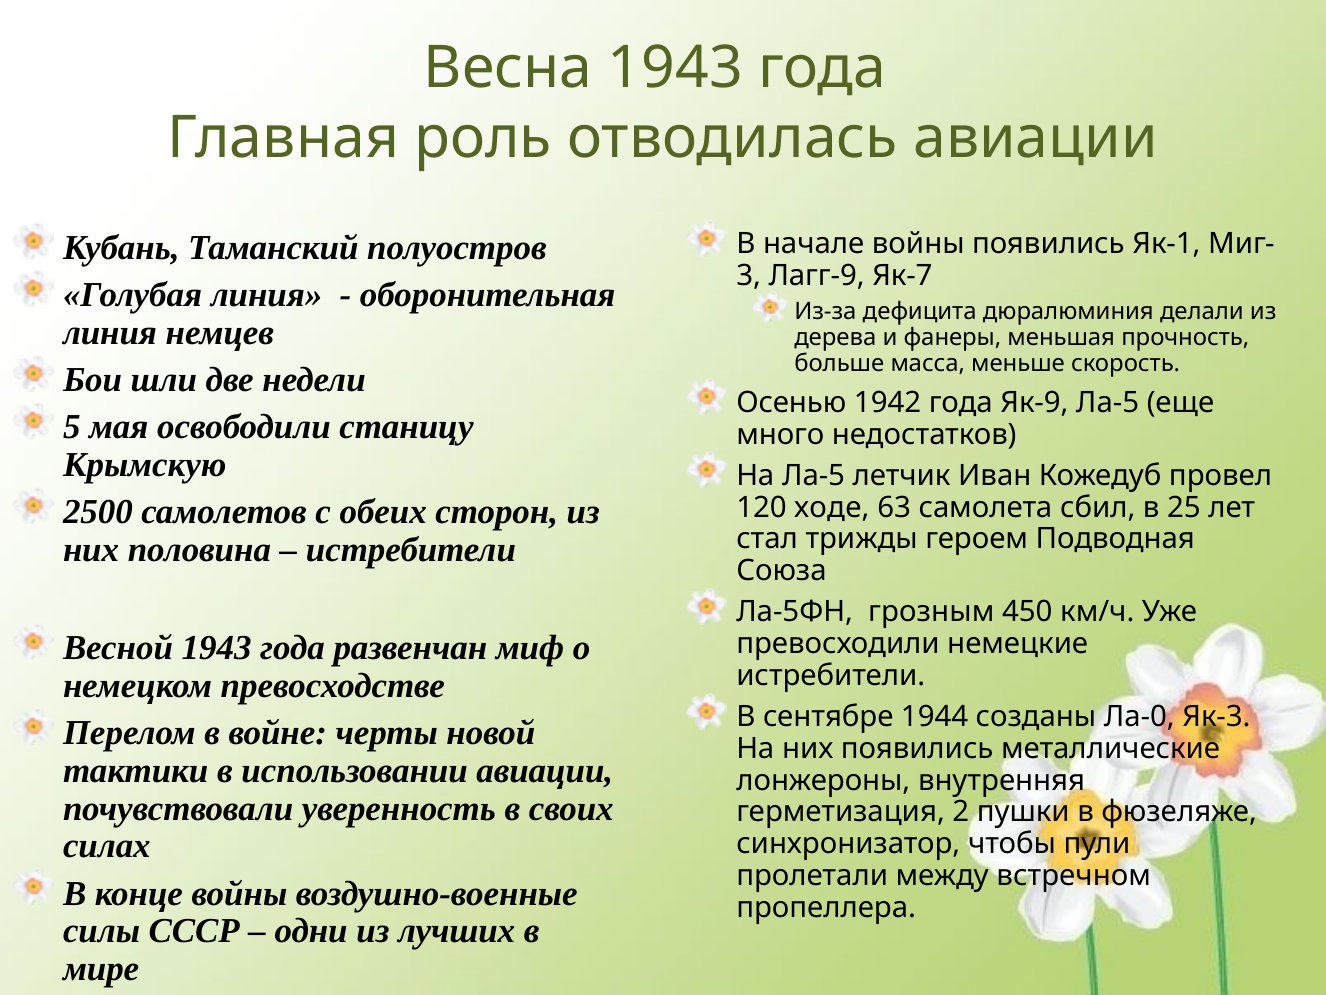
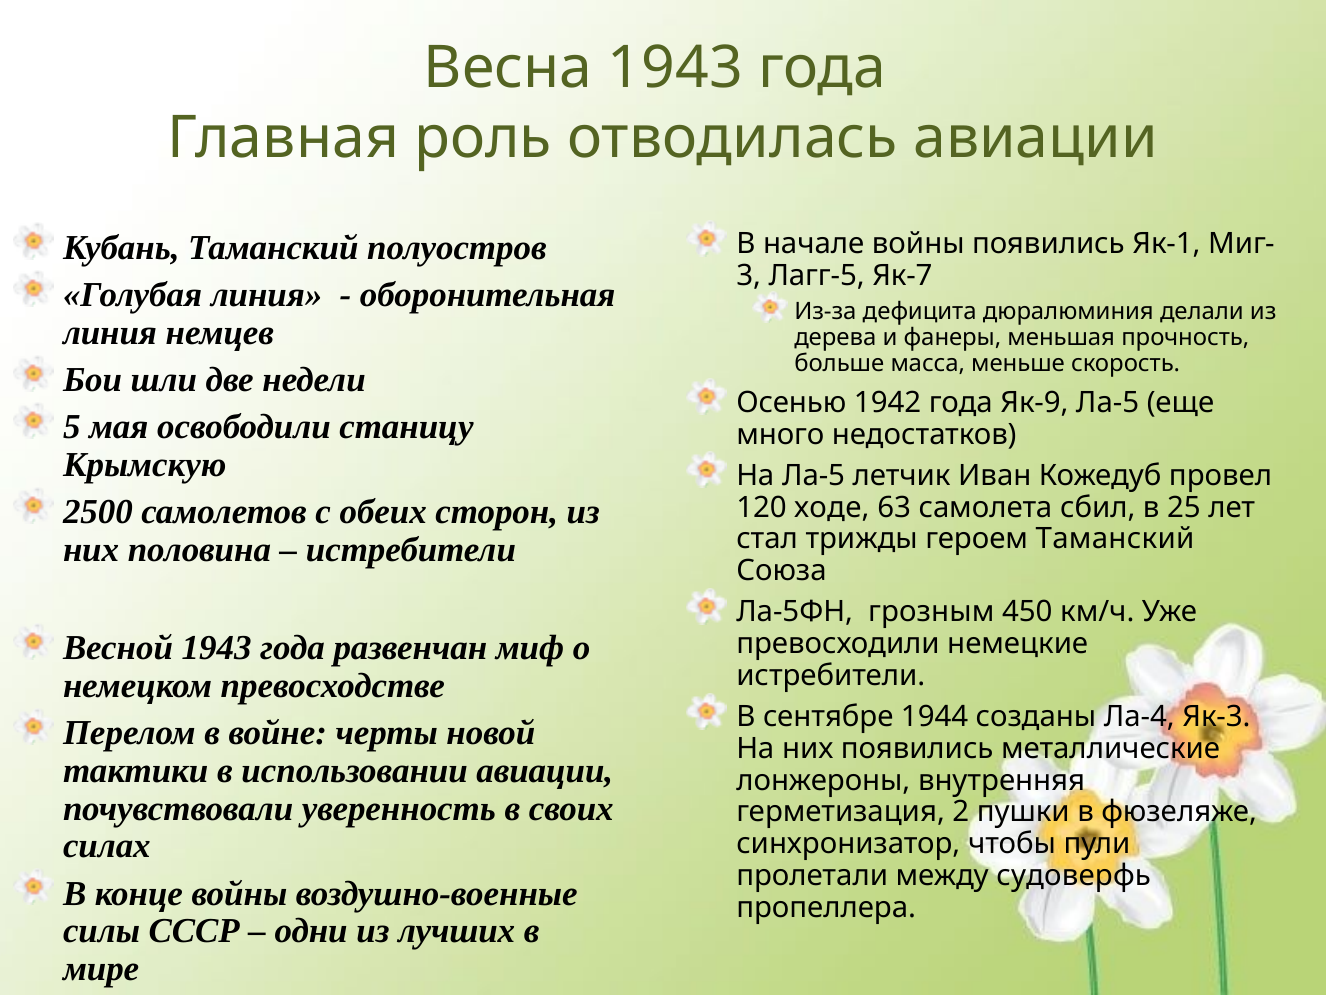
Лагг-9: Лагг-9 -> Лагг-5
героем Подводная: Подводная -> Таманский
Ла-0: Ла-0 -> Ла-4
встречном: встречном -> судоверфь
